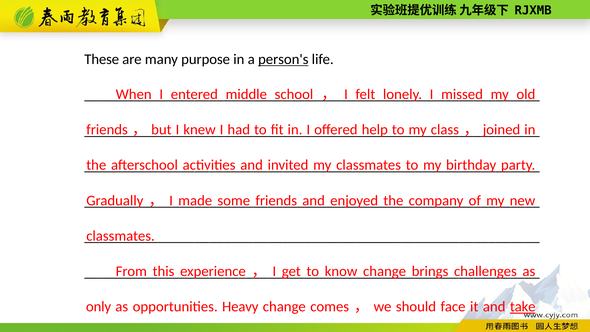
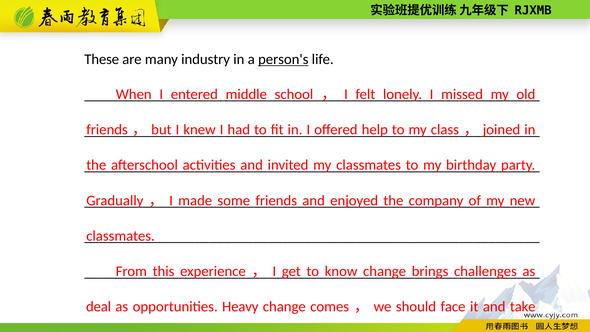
purpose: purpose -> industry
only: only -> deal
take underline: present -> none
